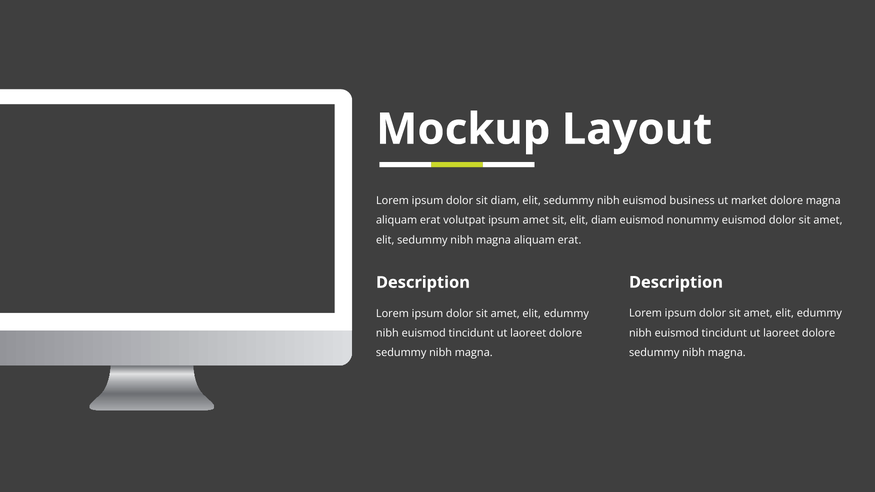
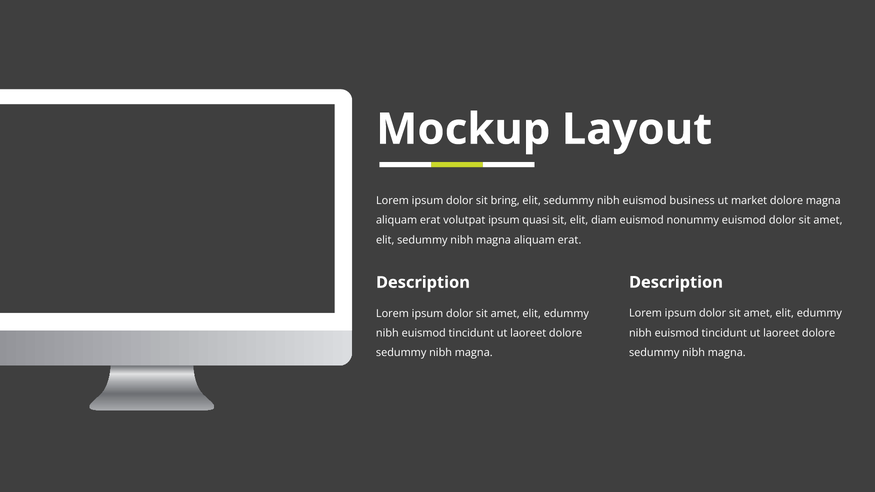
sit diam: diam -> bring
ipsum amet: amet -> quasi
